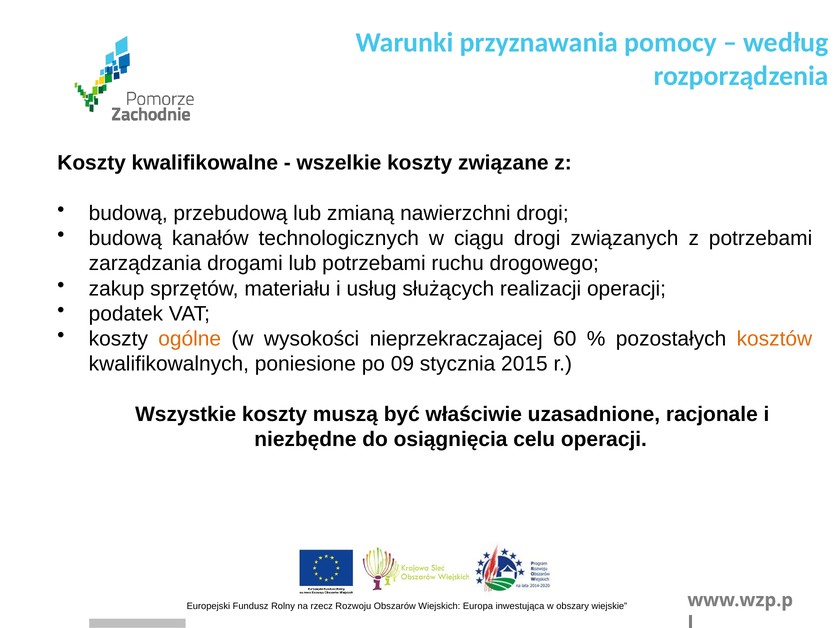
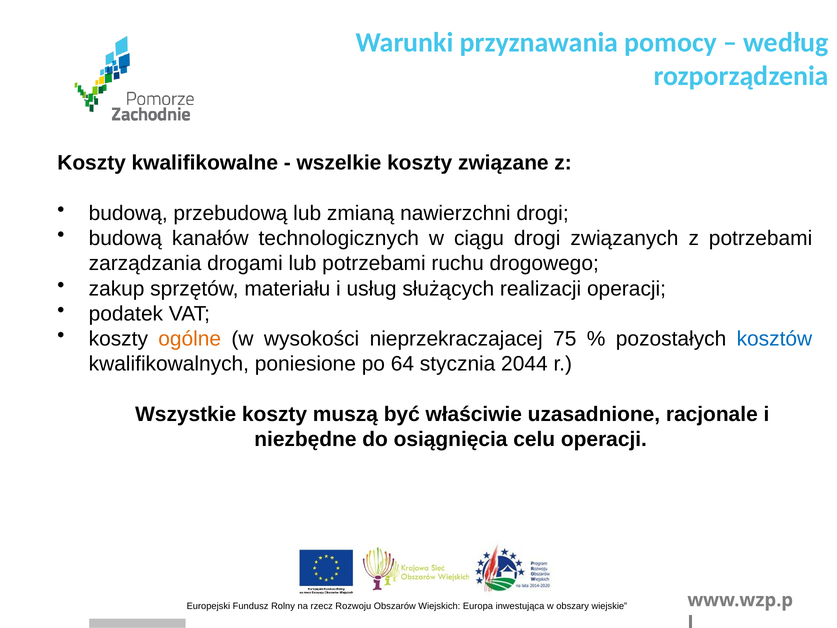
60: 60 -> 75
kosztów colour: orange -> blue
09: 09 -> 64
2015: 2015 -> 2044
